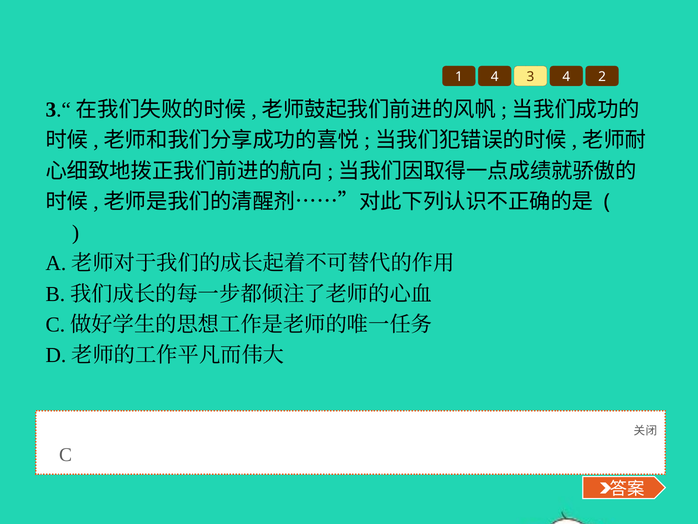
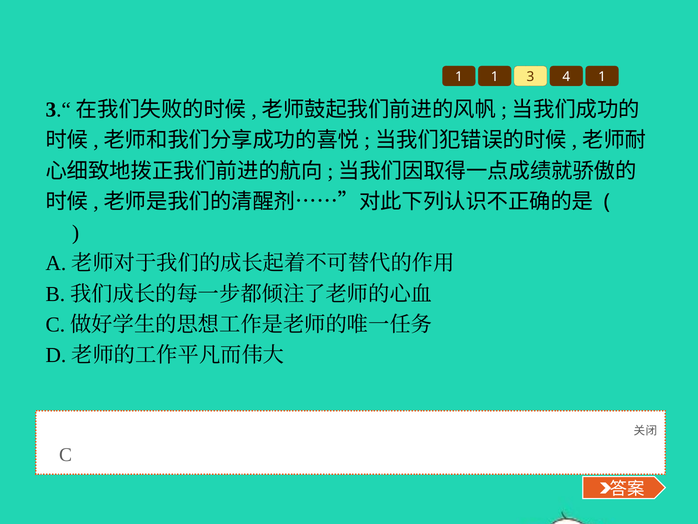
1 4: 4 -> 1
4 2: 2 -> 1
